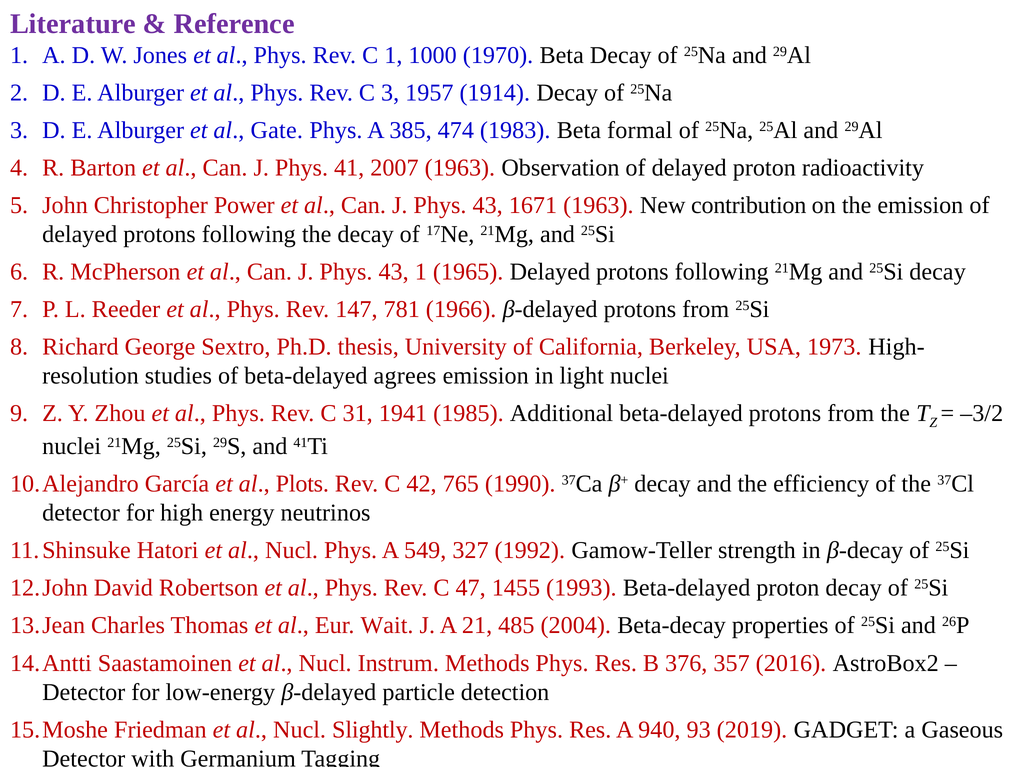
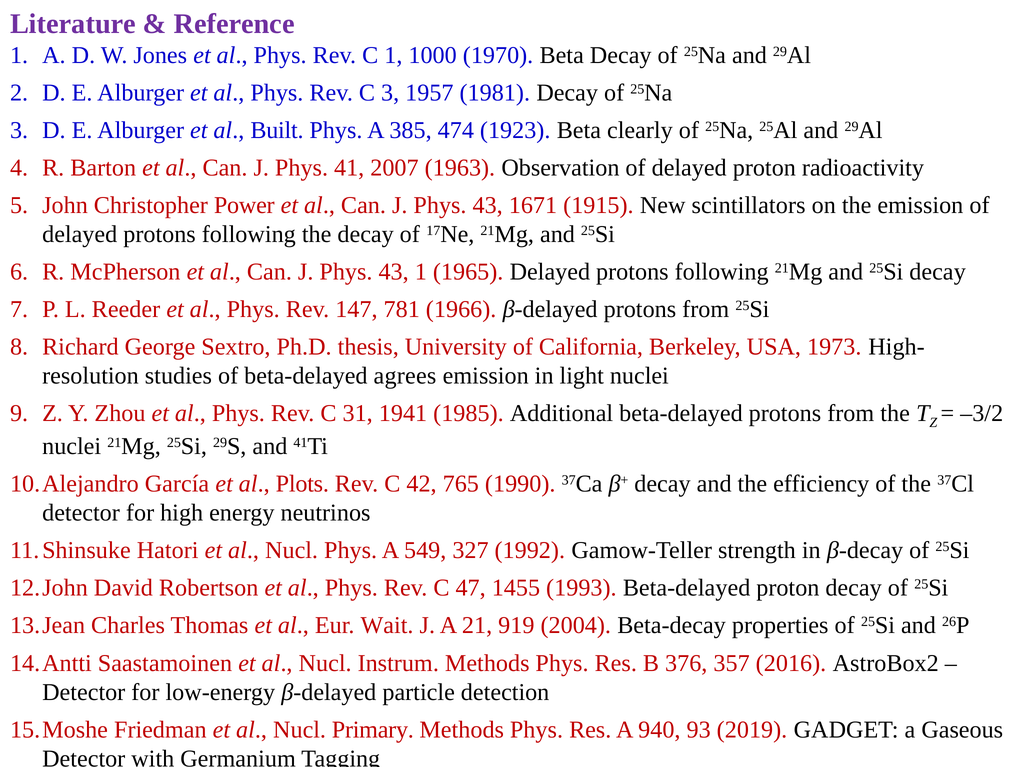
1914: 1914 -> 1981
Gate: Gate -> Built
1983: 1983 -> 1923
formal: formal -> clearly
1671 1963: 1963 -> 1915
contribution: contribution -> scintillators
485: 485 -> 919
Slightly: Slightly -> Primary
